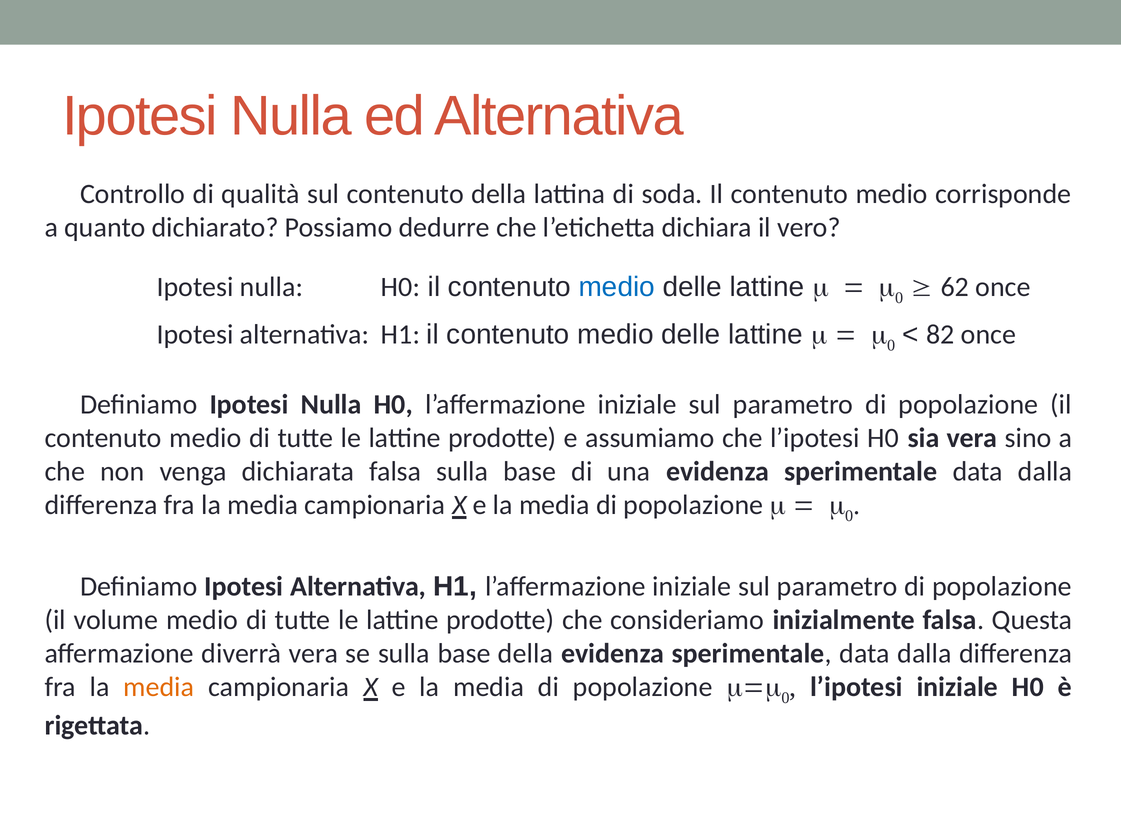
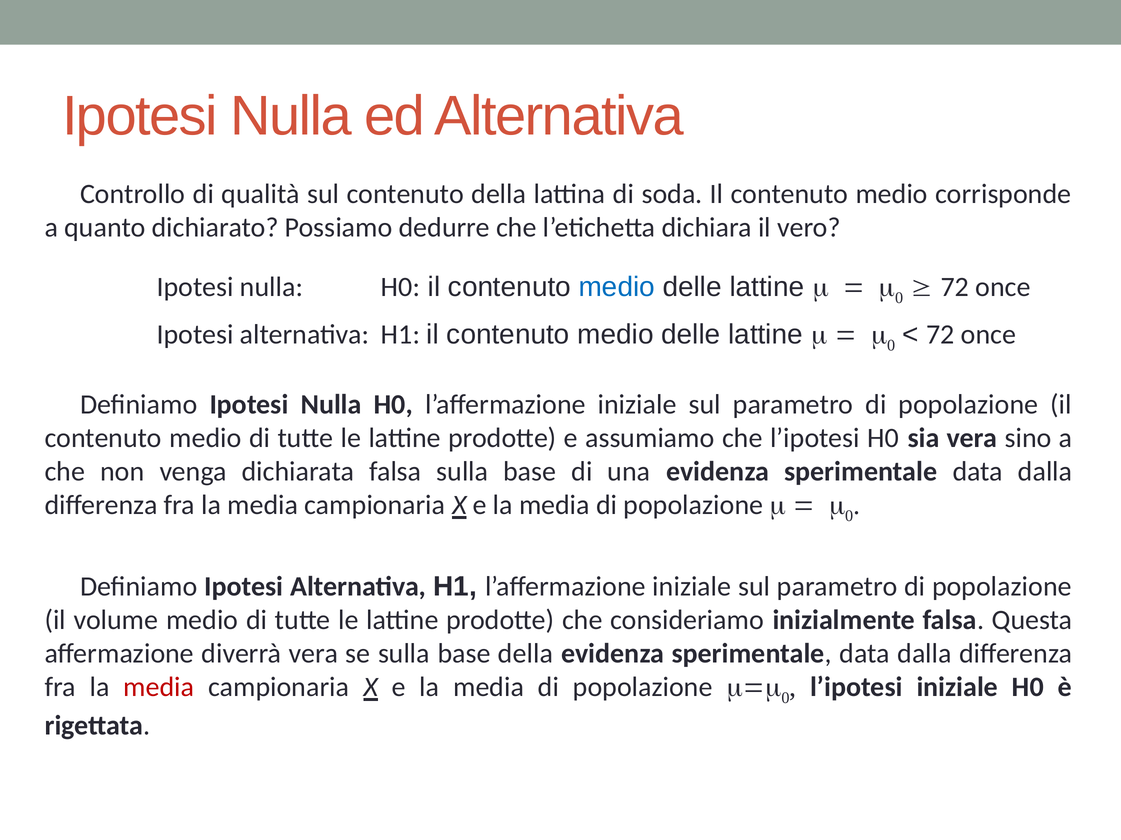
62 at (955, 287): 62 -> 72
82 at (940, 335): 82 -> 72
media at (159, 688) colour: orange -> red
